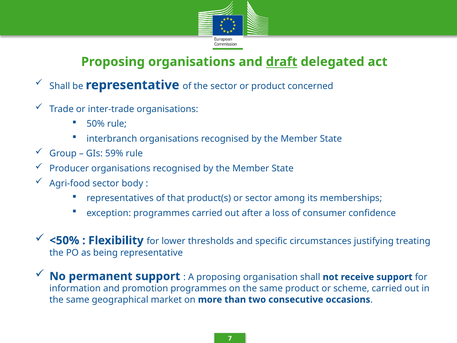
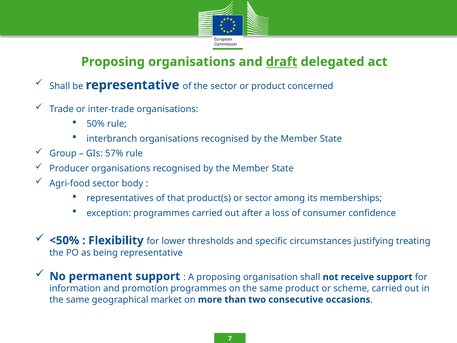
59%: 59% -> 57%
